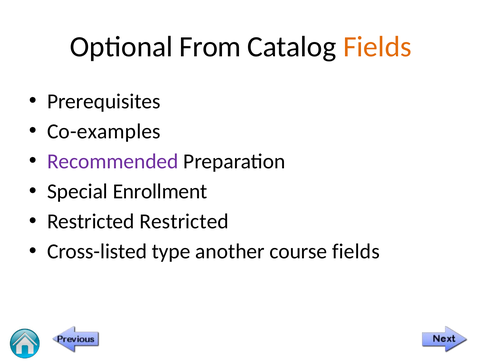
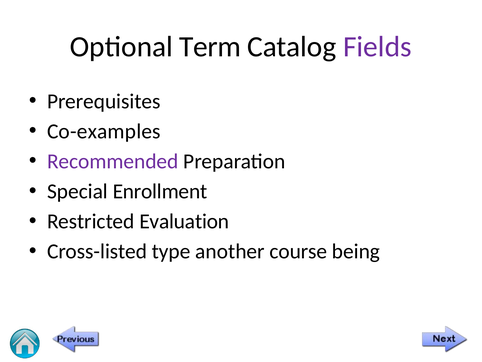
From: From -> Term
Fields at (377, 47) colour: orange -> purple
Restricted Restricted: Restricted -> Evaluation
course fields: fields -> being
